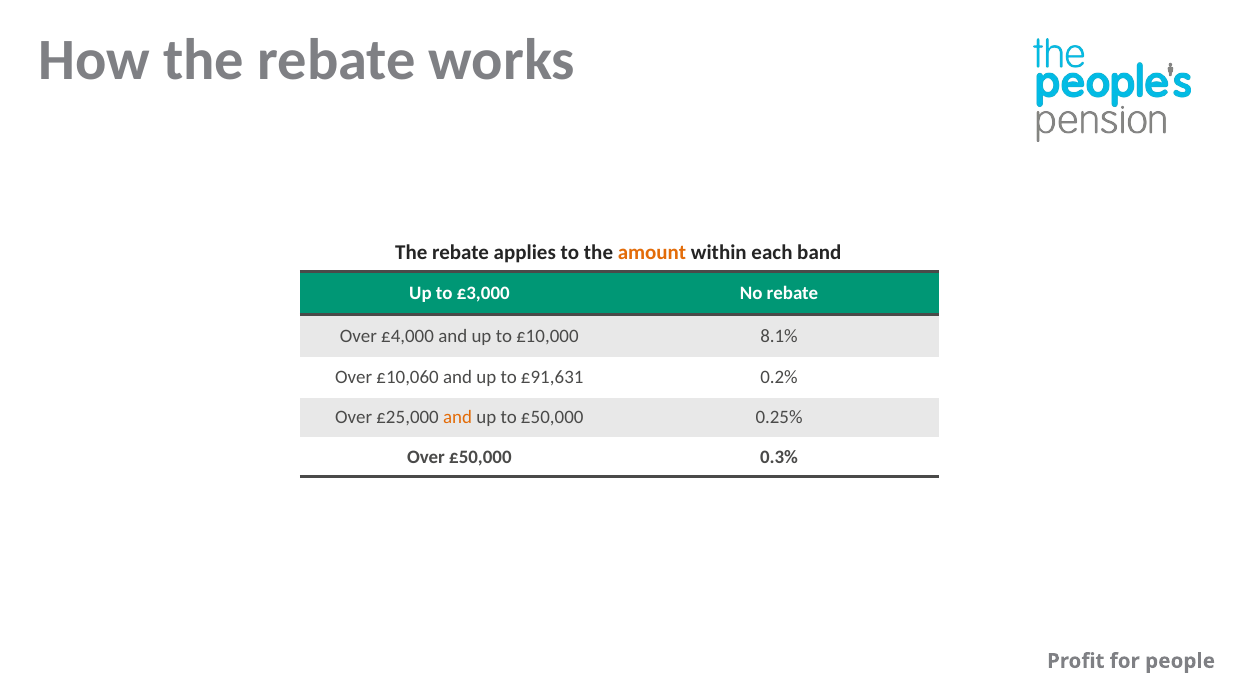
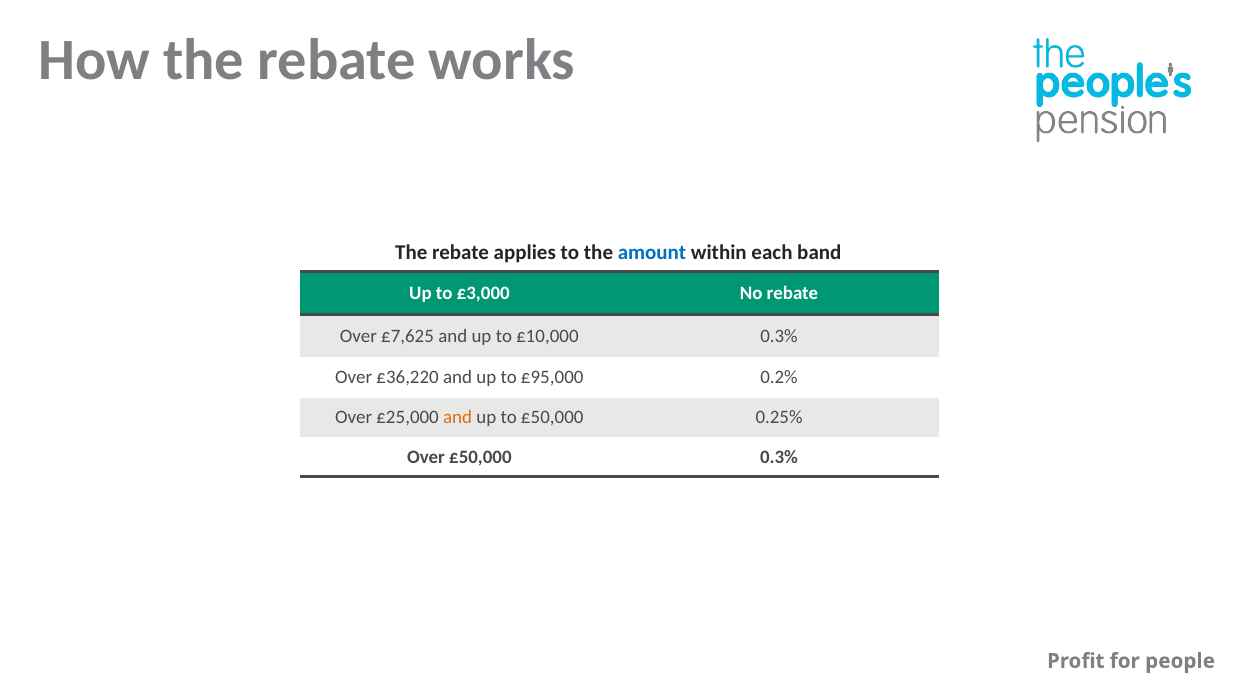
amount colour: orange -> blue
£4,000: £4,000 -> £7,625
£10,000 8.1%: 8.1% -> 0.3%
£10,060: £10,060 -> £36,220
£91,631: £91,631 -> £95,000
